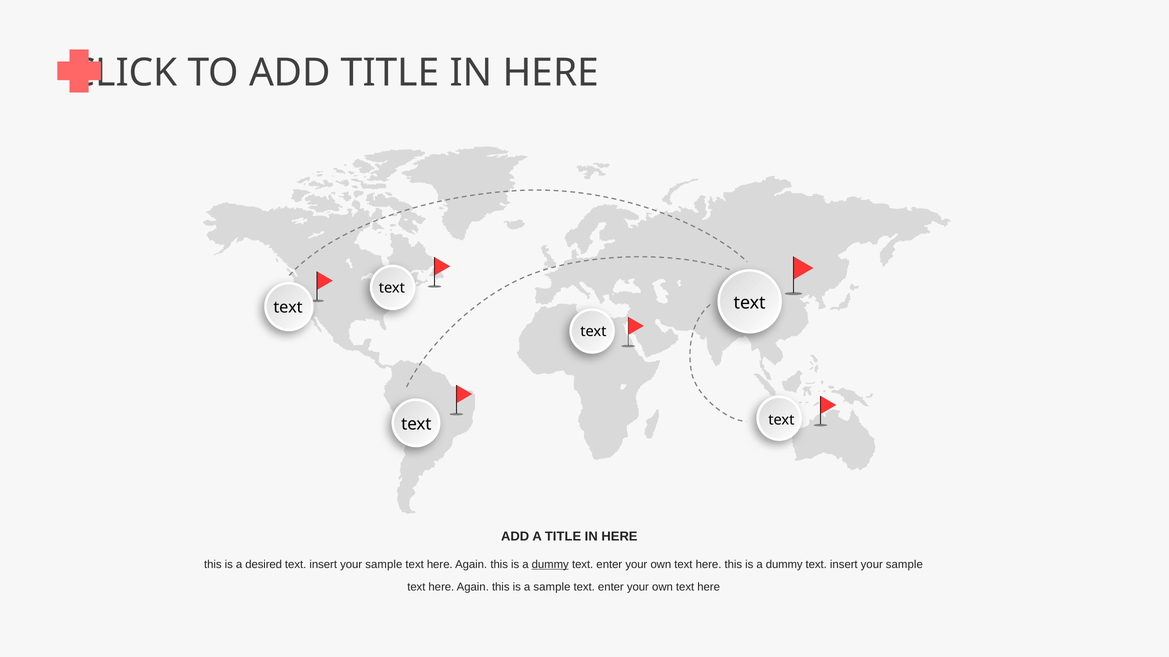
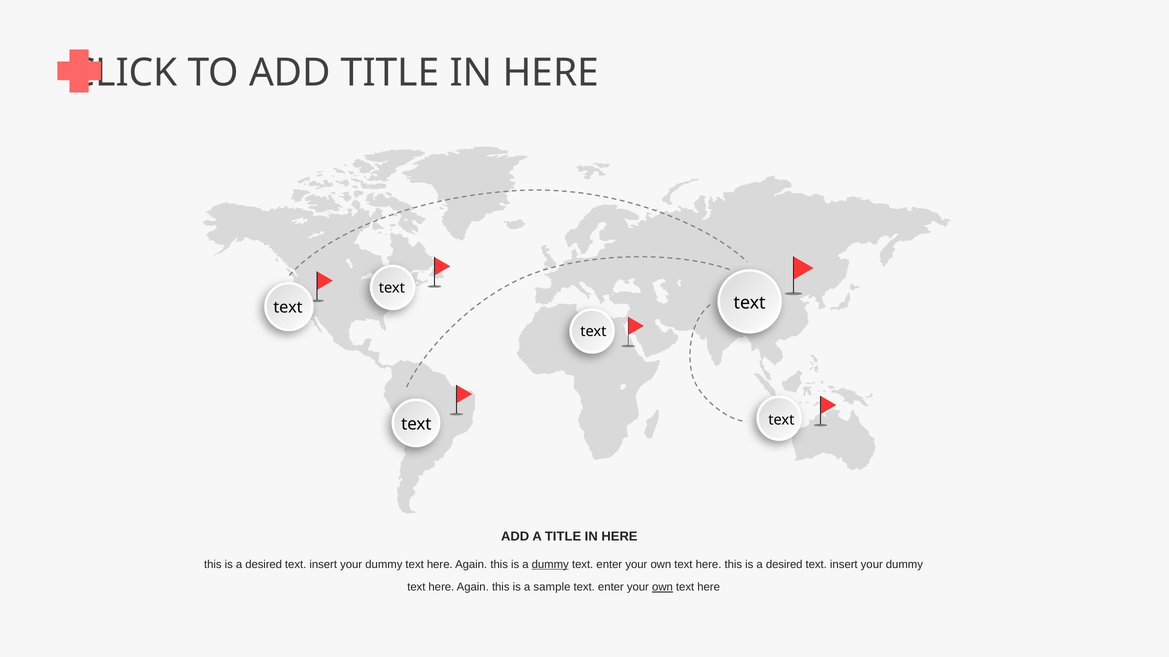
sample at (384, 565): sample -> dummy
dummy at (784, 565): dummy -> desired
sample at (904, 565): sample -> dummy
own at (662, 588) underline: none -> present
